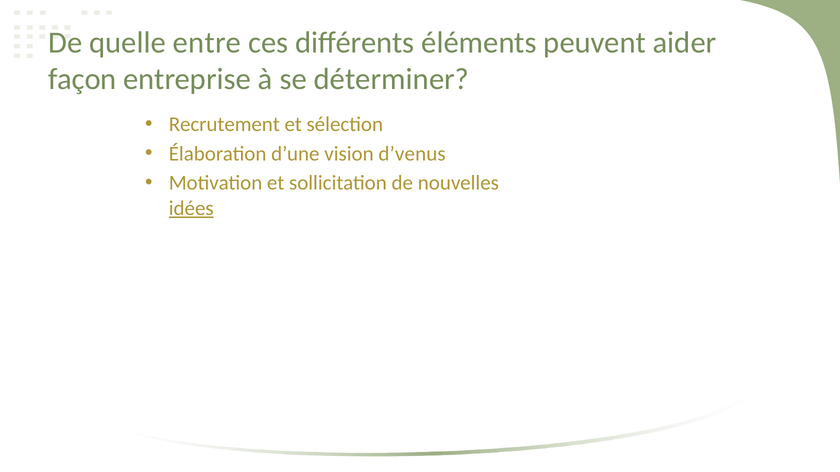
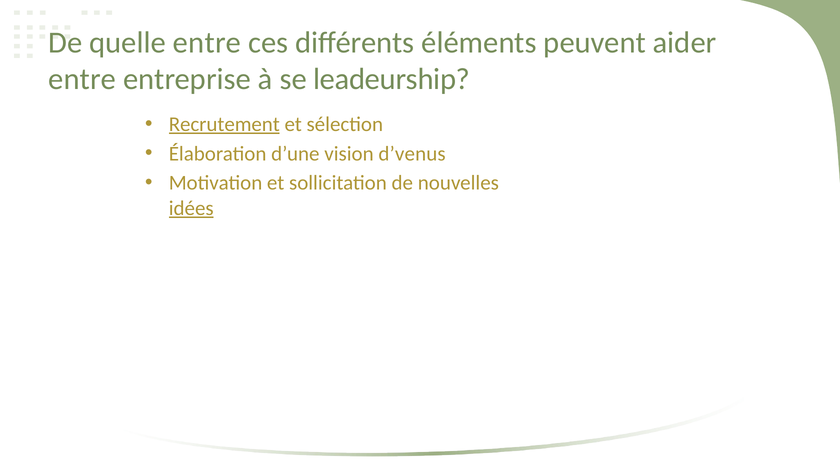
façon at (82, 79): façon -> entre
déterminer: déterminer -> leadeurship
Recrutement underline: none -> present
